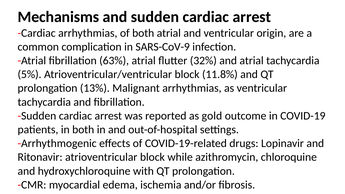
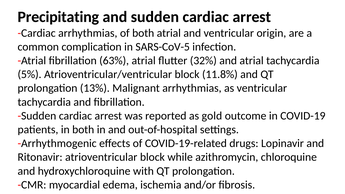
Mechanisms: Mechanisms -> Precipitating
SARS-CoV-9: SARS-CoV-9 -> SARS-CoV-5
